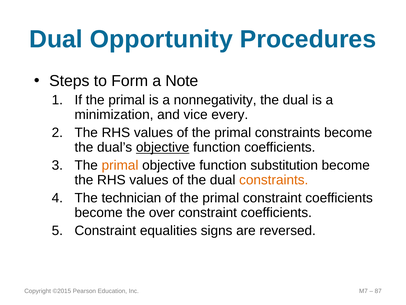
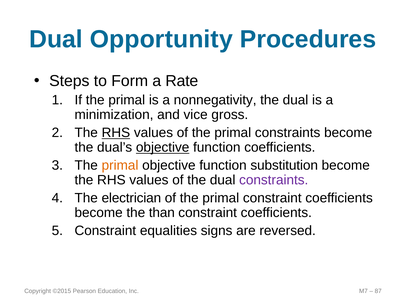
Note: Note -> Rate
every: every -> gross
RHS at (116, 133) underline: none -> present
constraints at (274, 180) colour: orange -> purple
technician: technician -> electrician
over: over -> than
